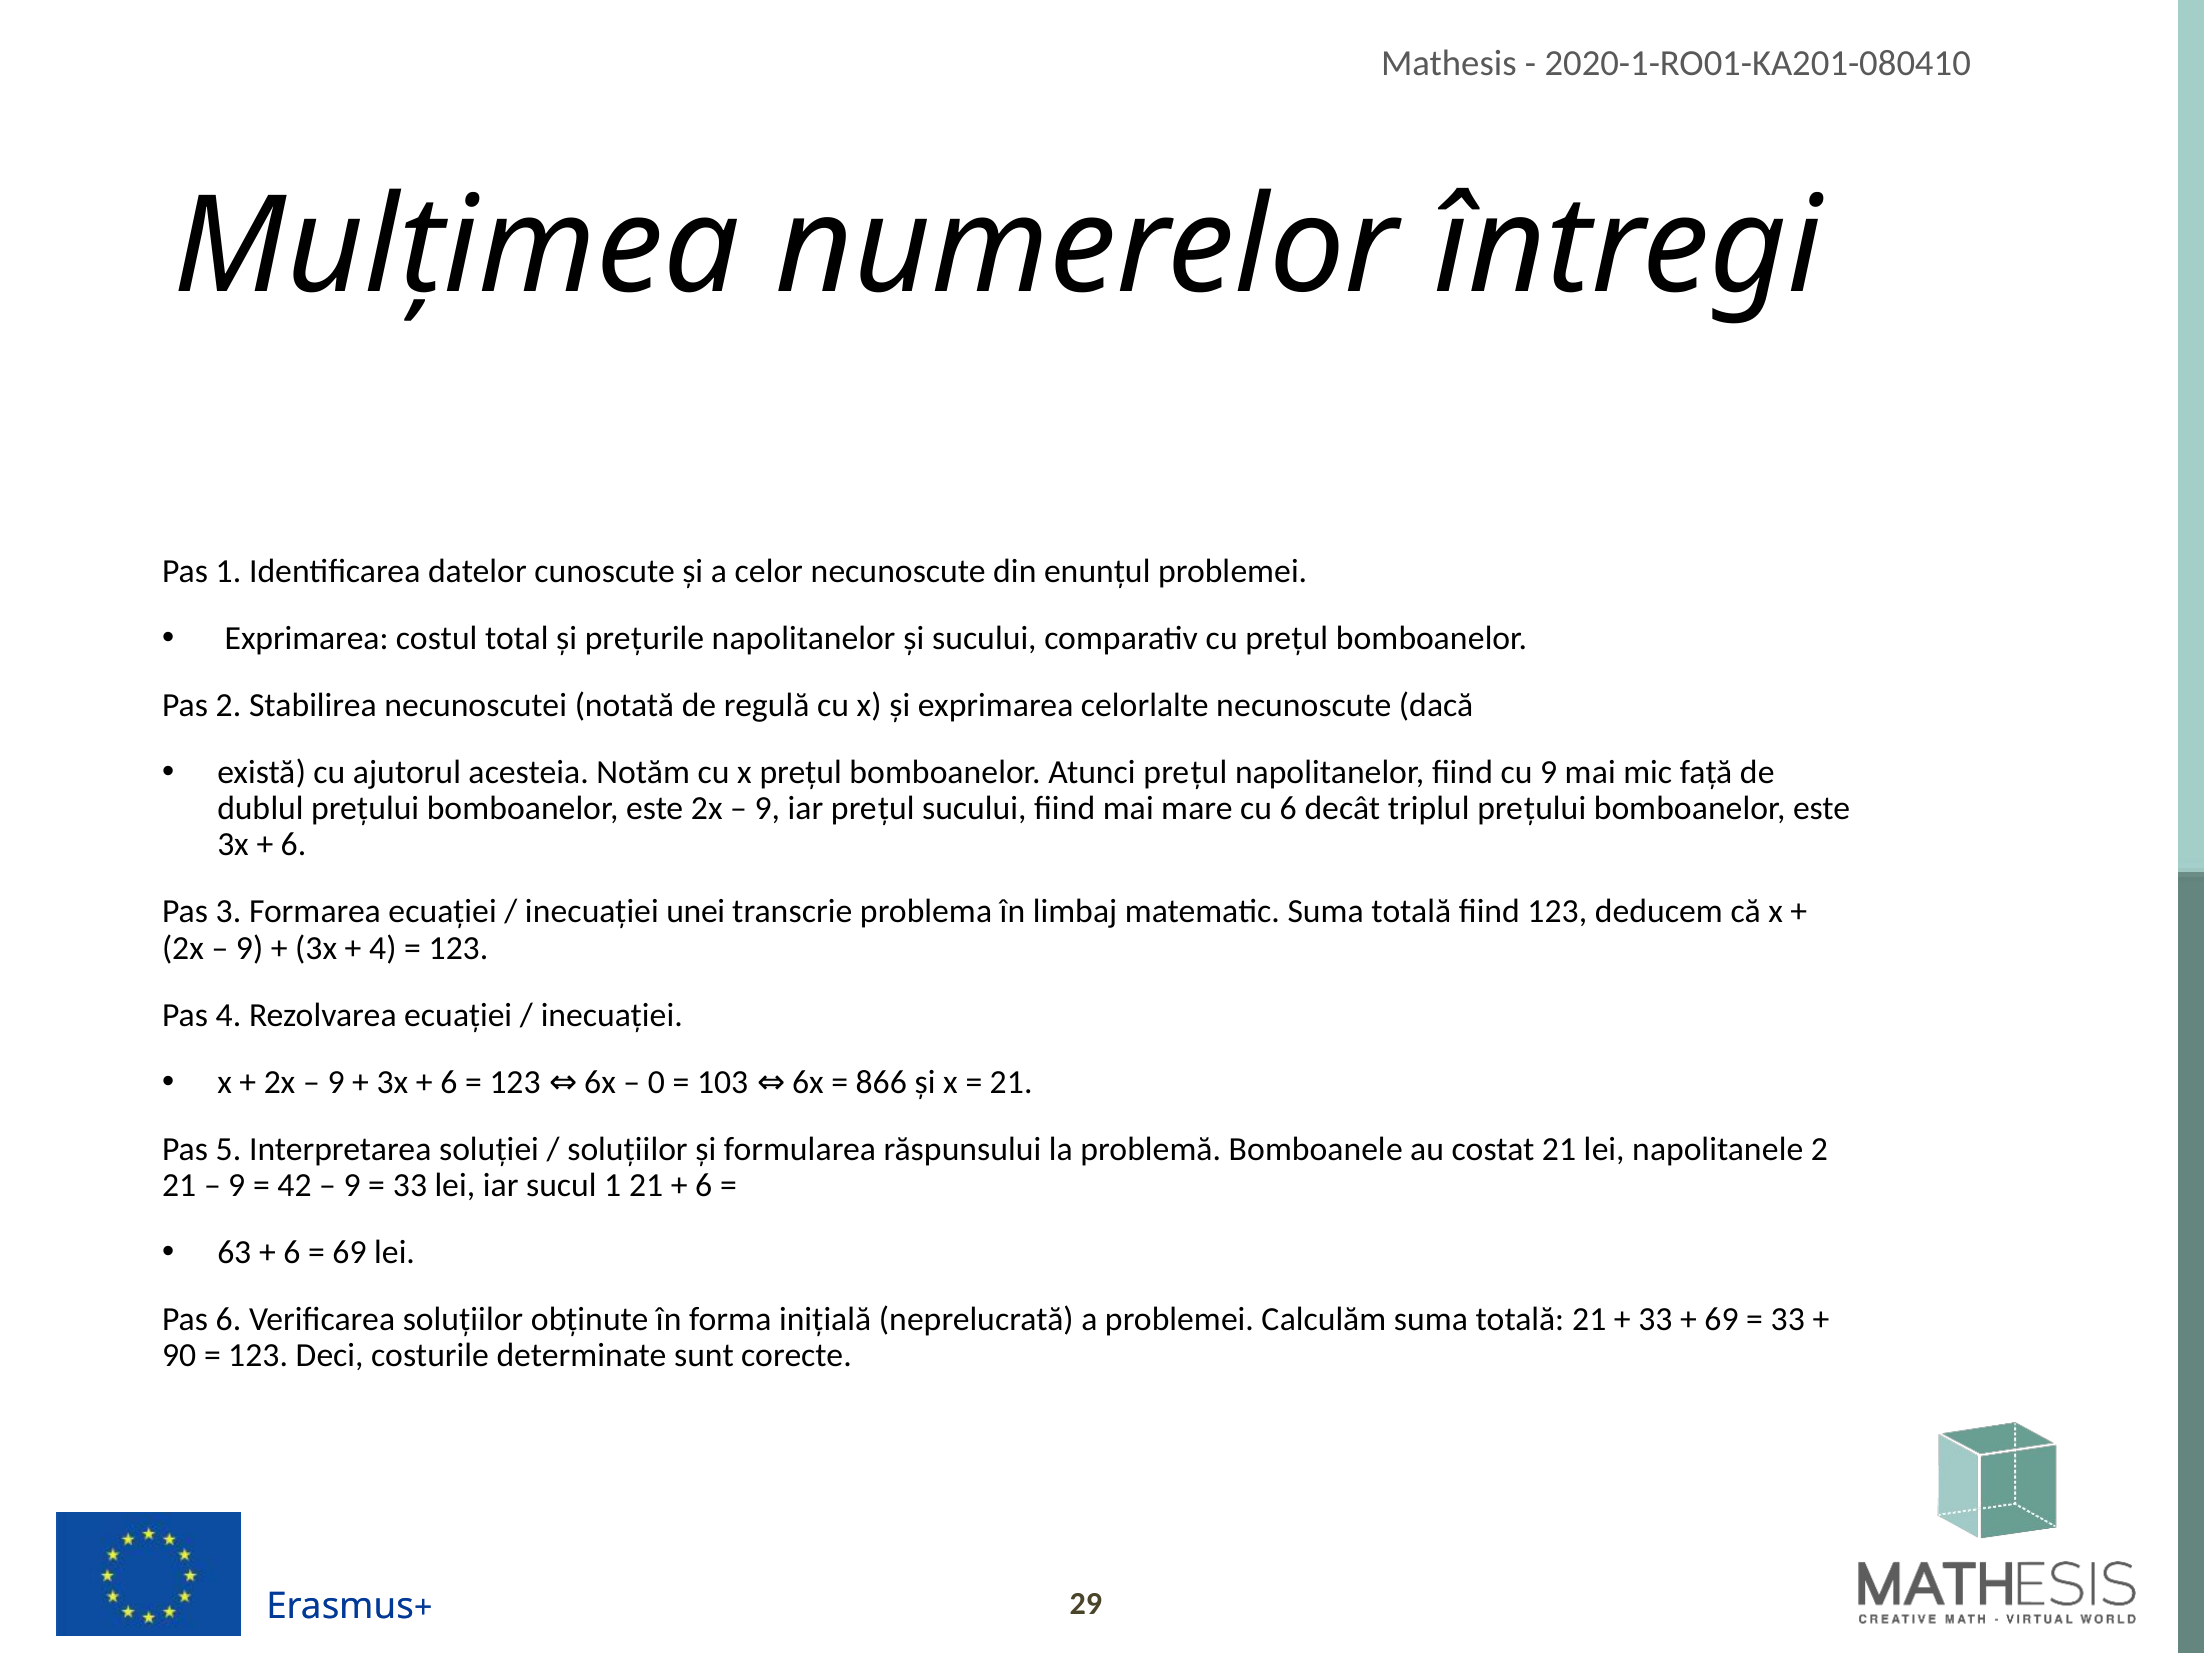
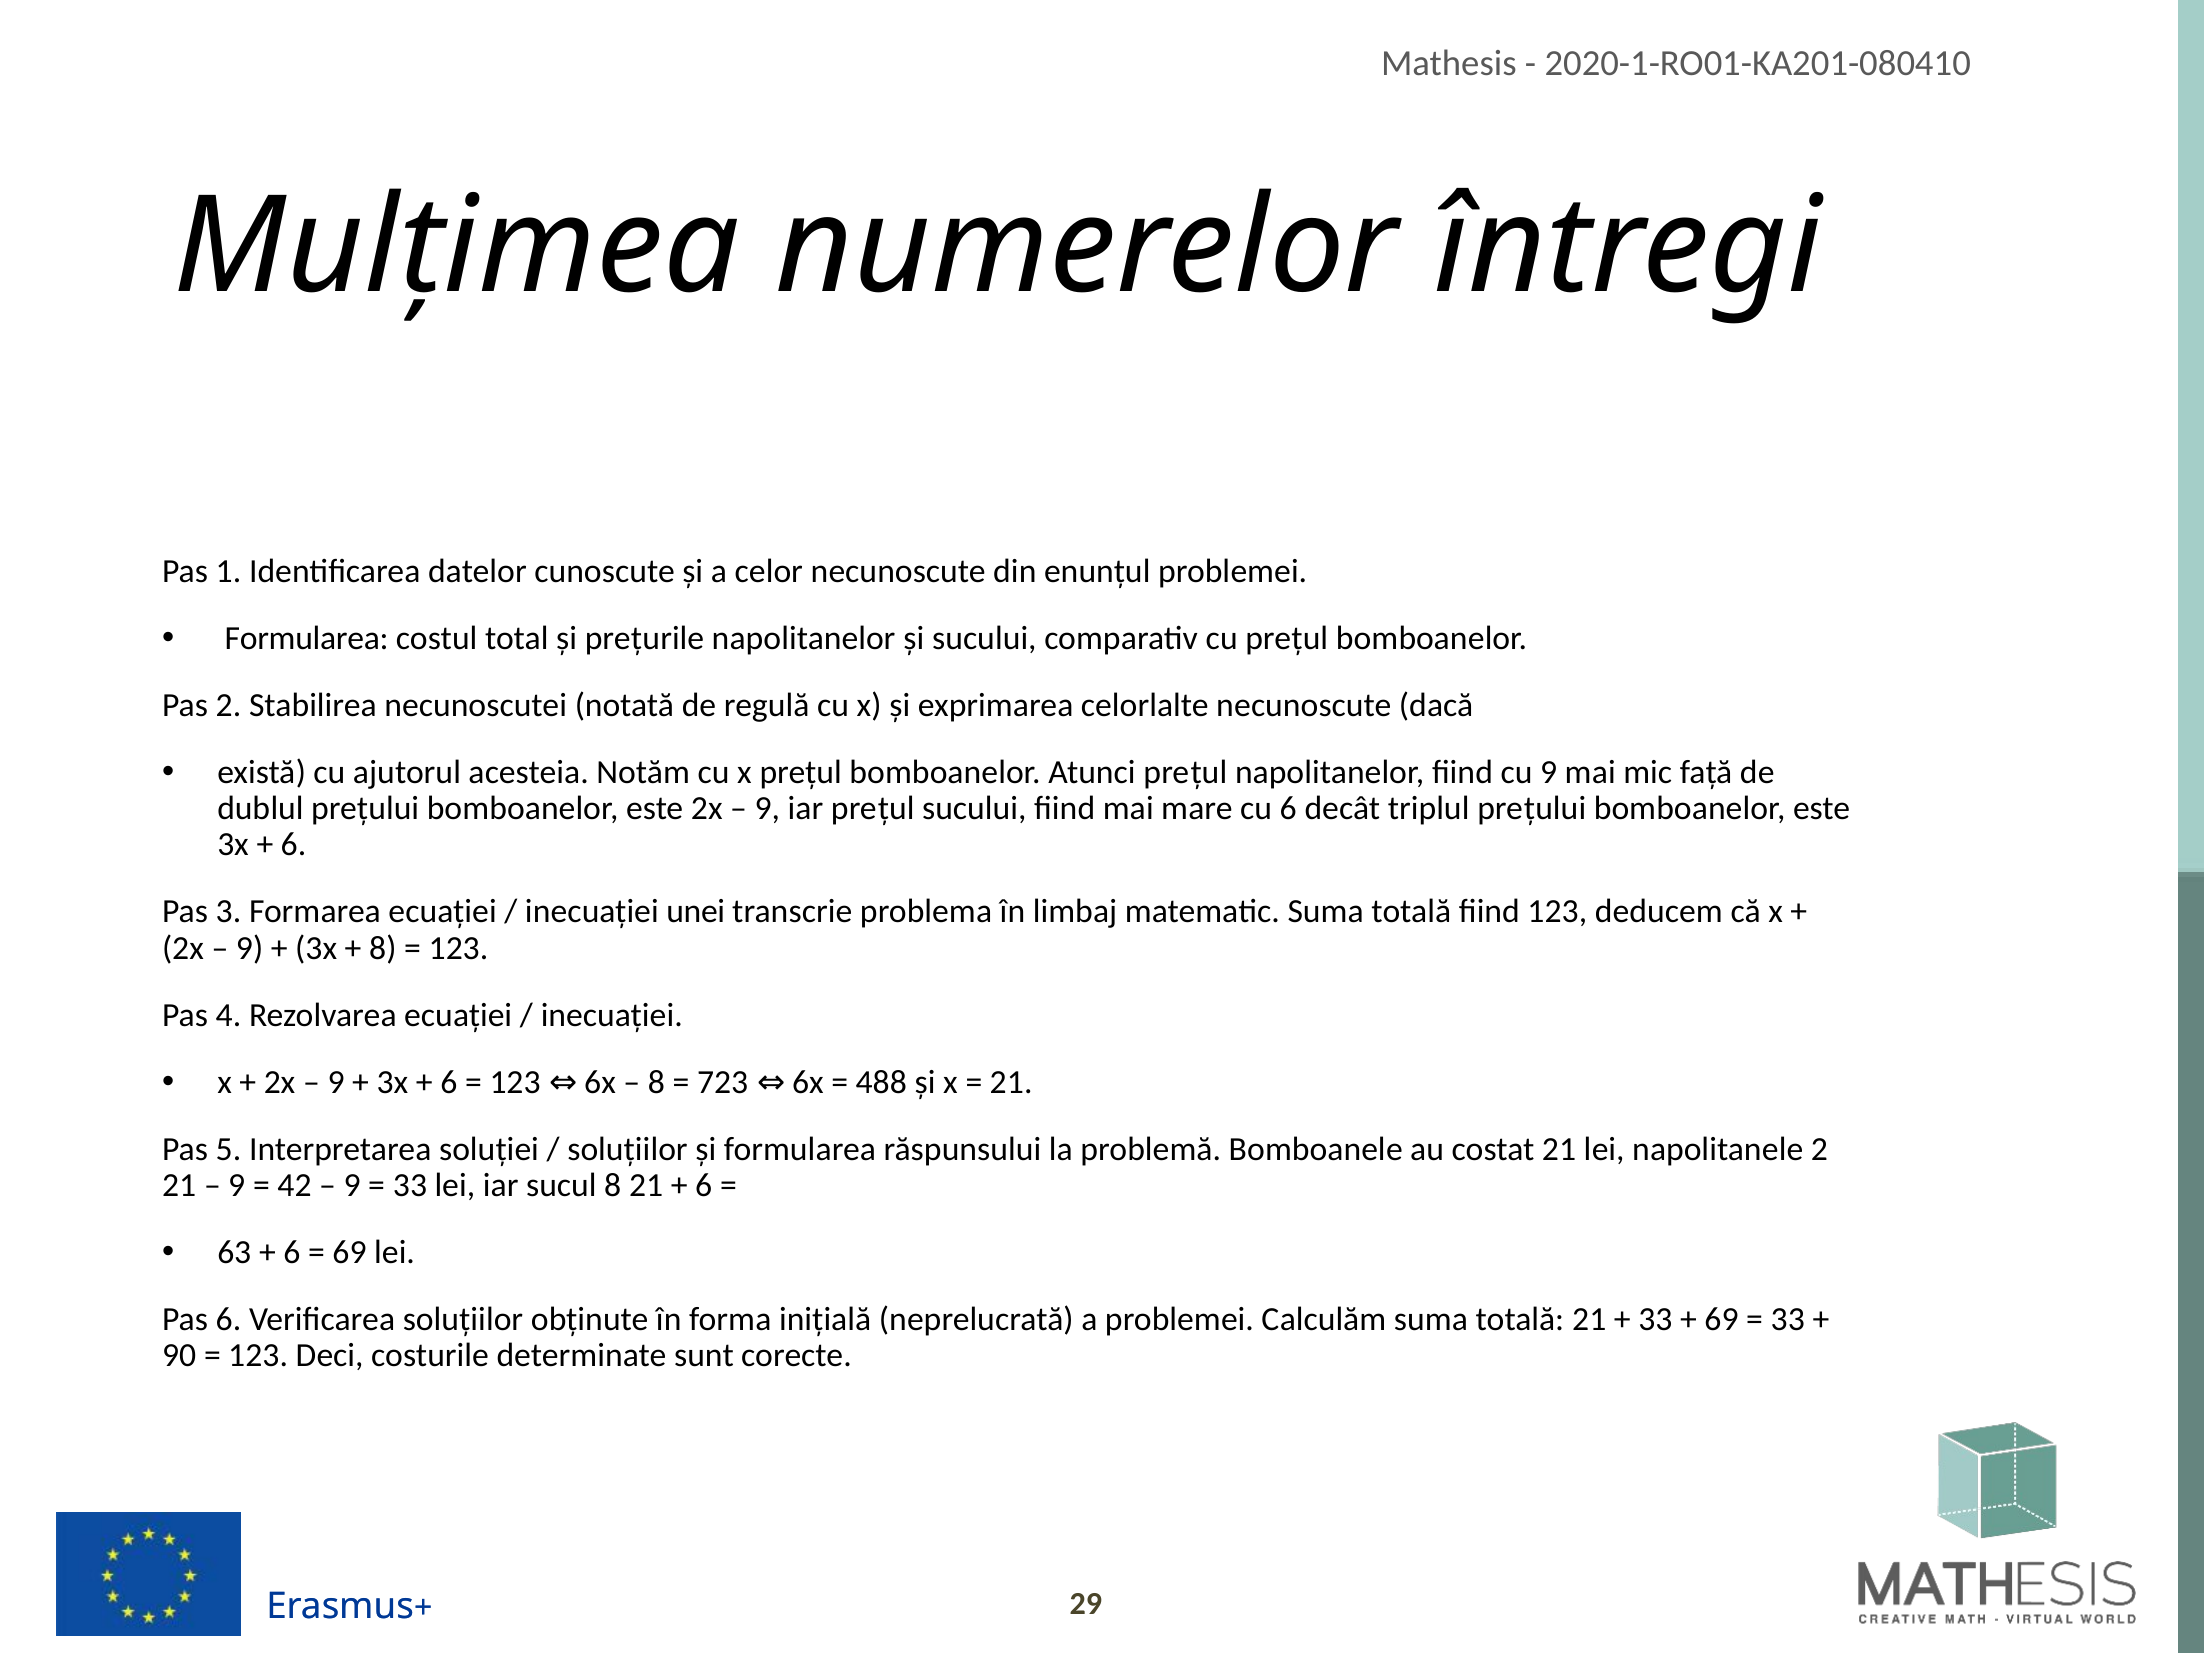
Exprimarea at (307, 638): Exprimarea -> Formularea
4 at (383, 948): 4 -> 8
0 at (656, 1082): 0 -> 8
103: 103 -> 723
866: 866 -> 488
sucul 1: 1 -> 8
